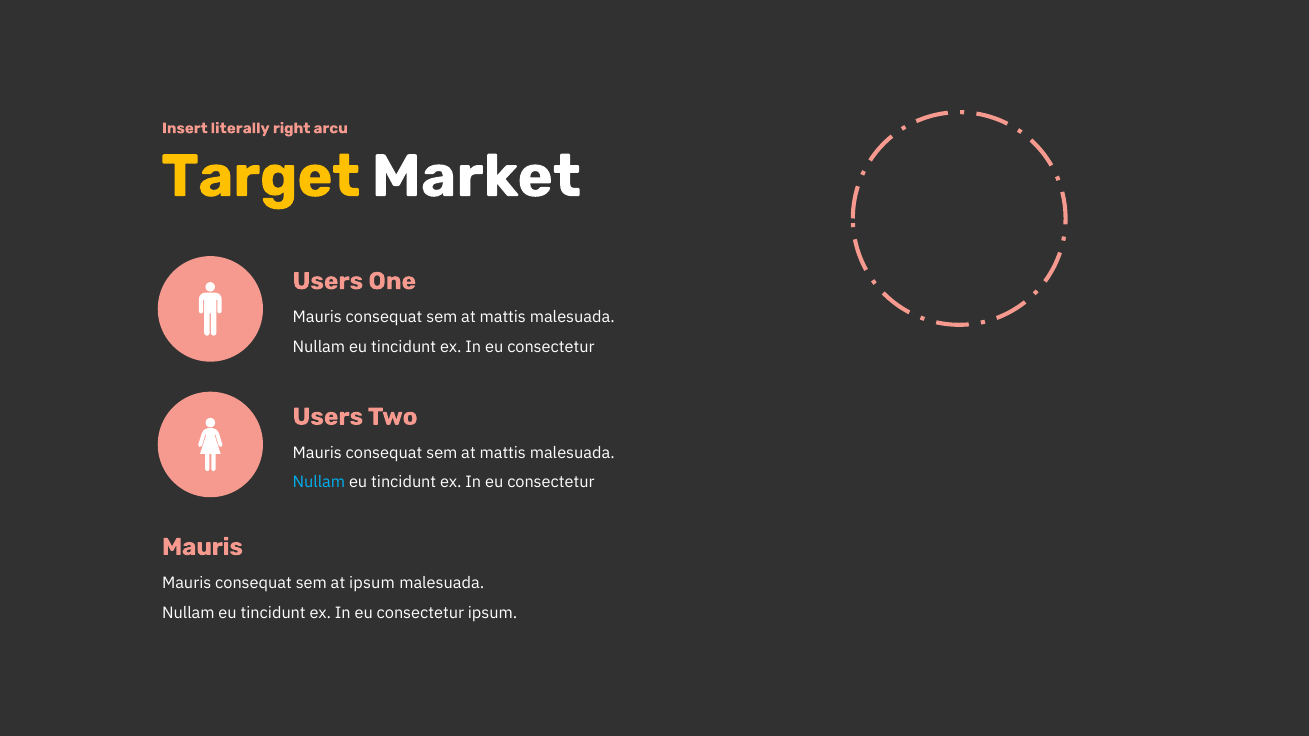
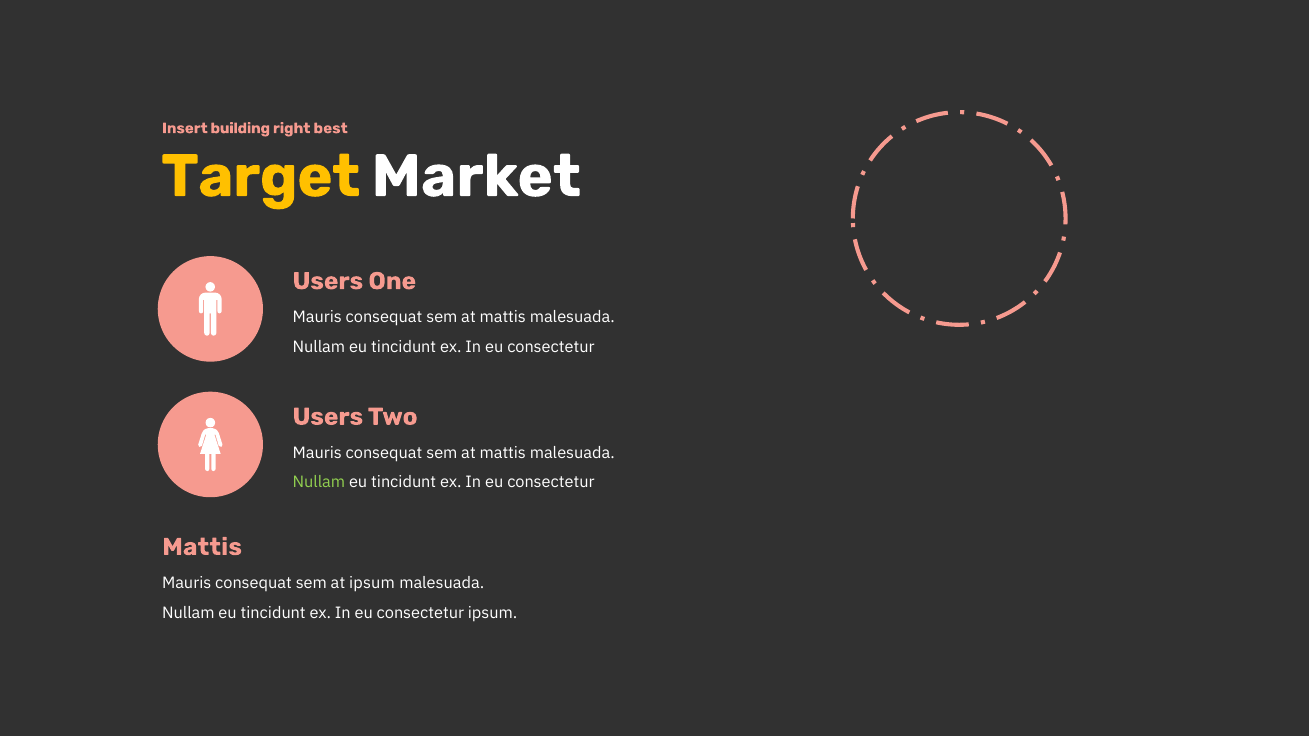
literally: literally -> building
arcu: arcu -> best
Nullam at (319, 483) colour: light blue -> light green
Mauris at (202, 547): Mauris -> Mattis
